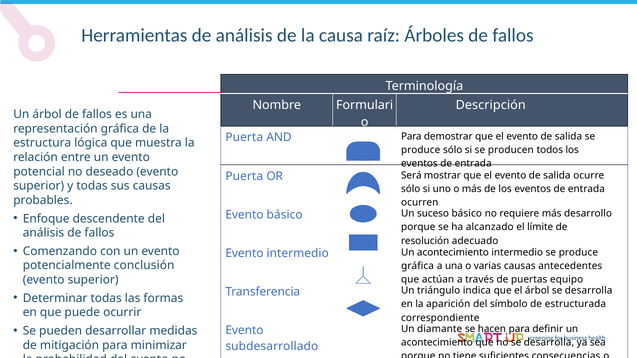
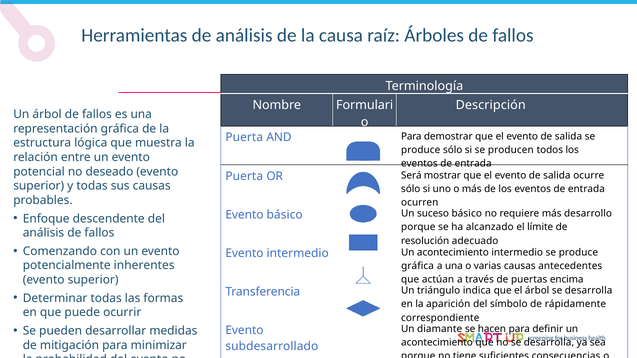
conclusión: conclusión -> inherentes
equipo: equipo -> encima
estructurada: estructurada -> rápidamente
